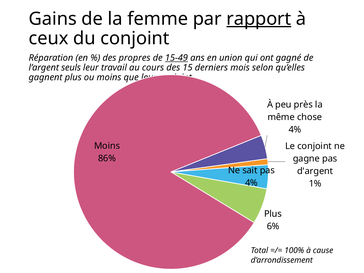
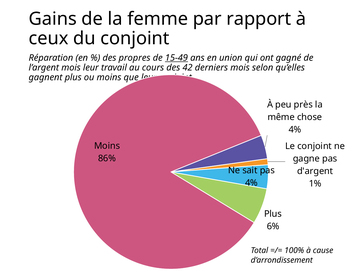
rapport underline: present -> none
l’argent seuls: seuls -> mois
15: 15 -> 42
